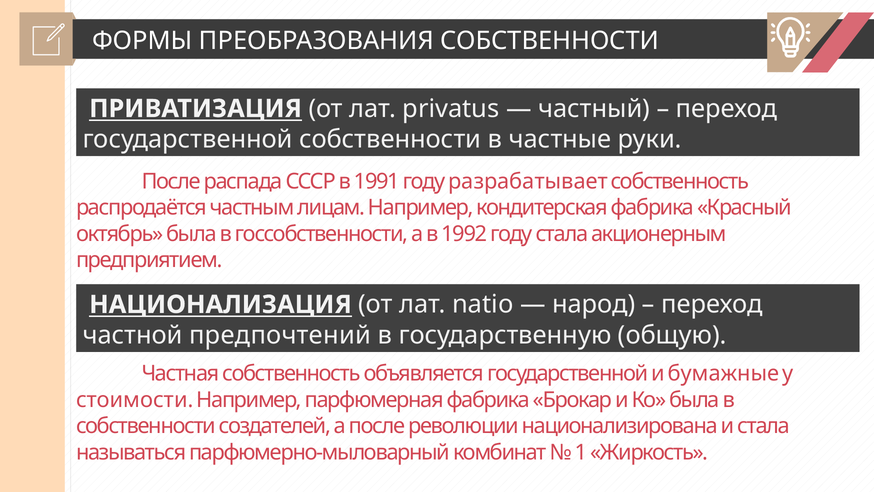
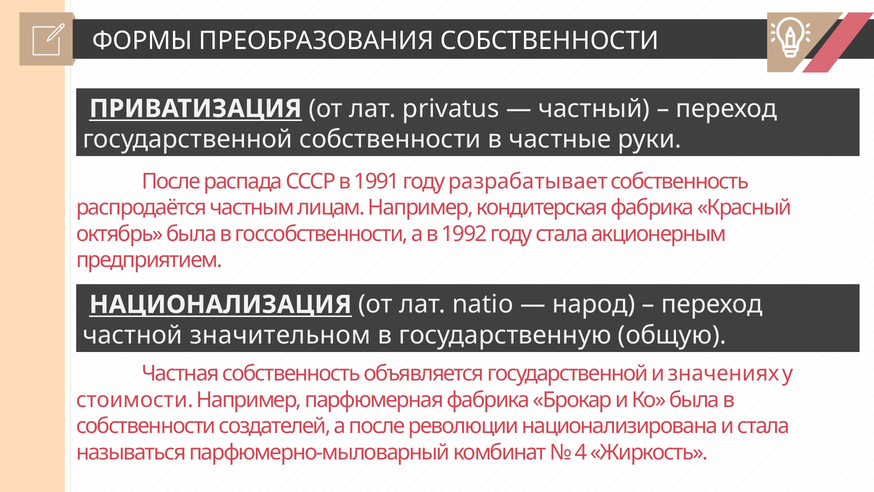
предпочтений: предпочтений -> значительном
бумажные: бумажные -> значениях
1: 1 -> 4
